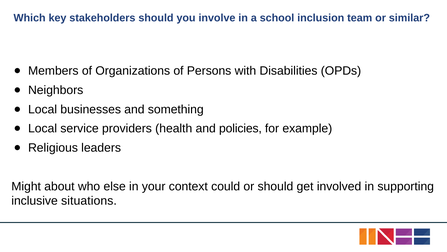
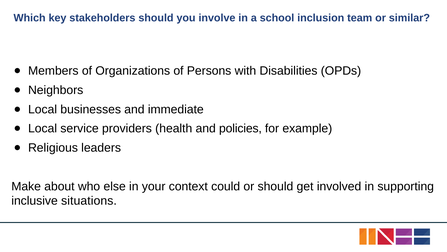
something: something -> immediate
Might: Might -> Make
